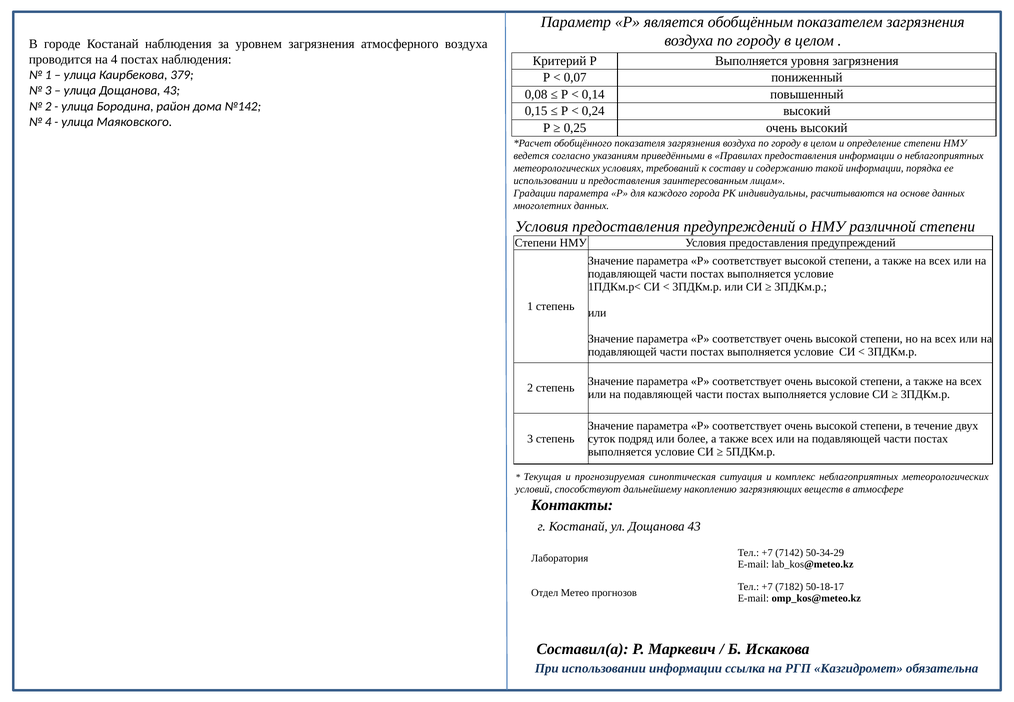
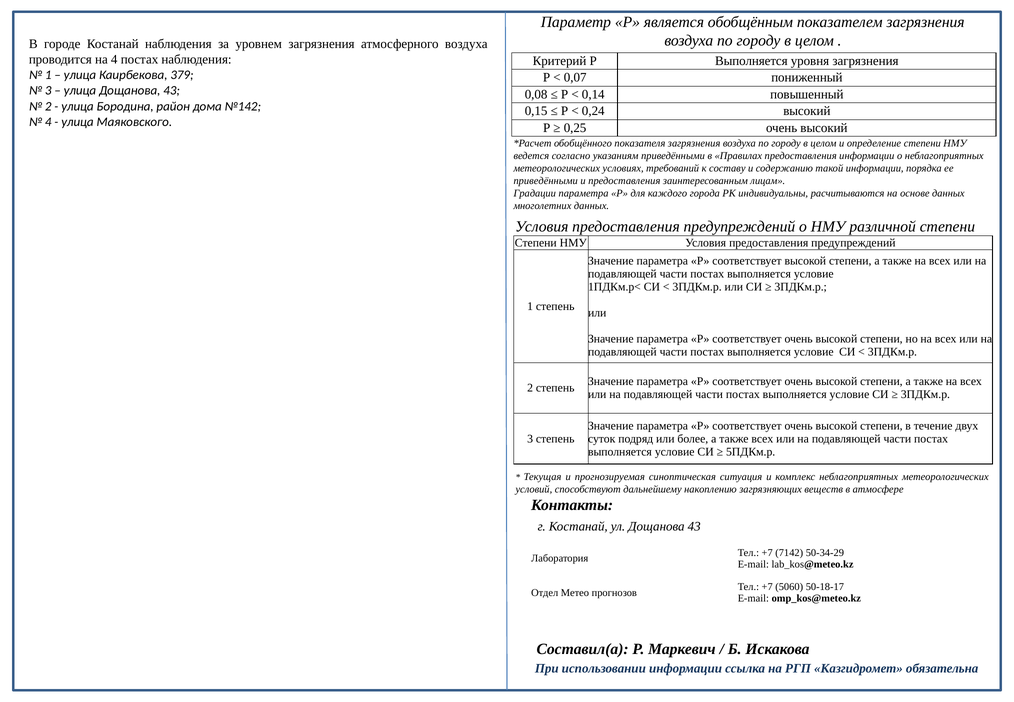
использовании at (546, 181): использовании -> приведёнными
7182: 7182 -> 5060
